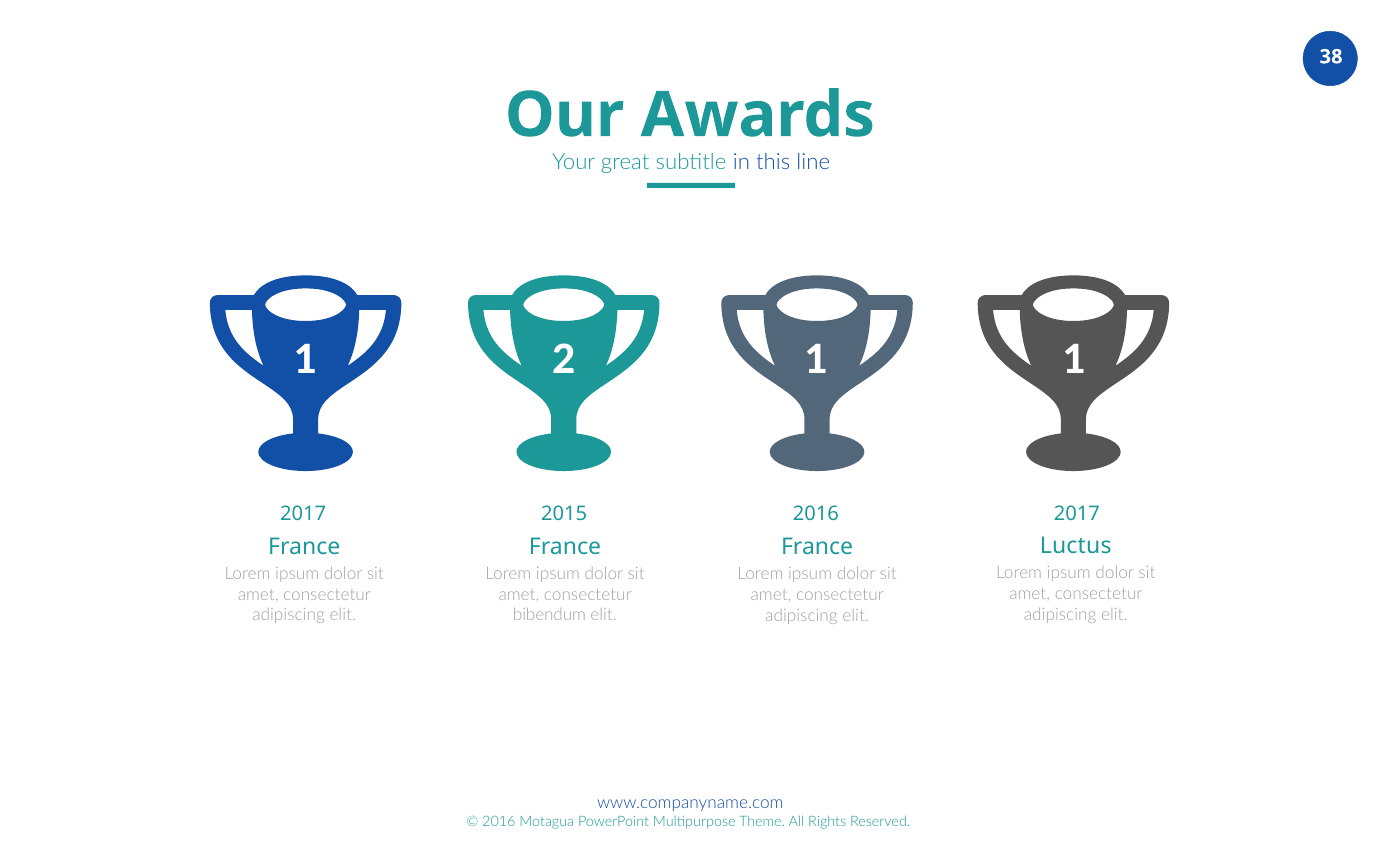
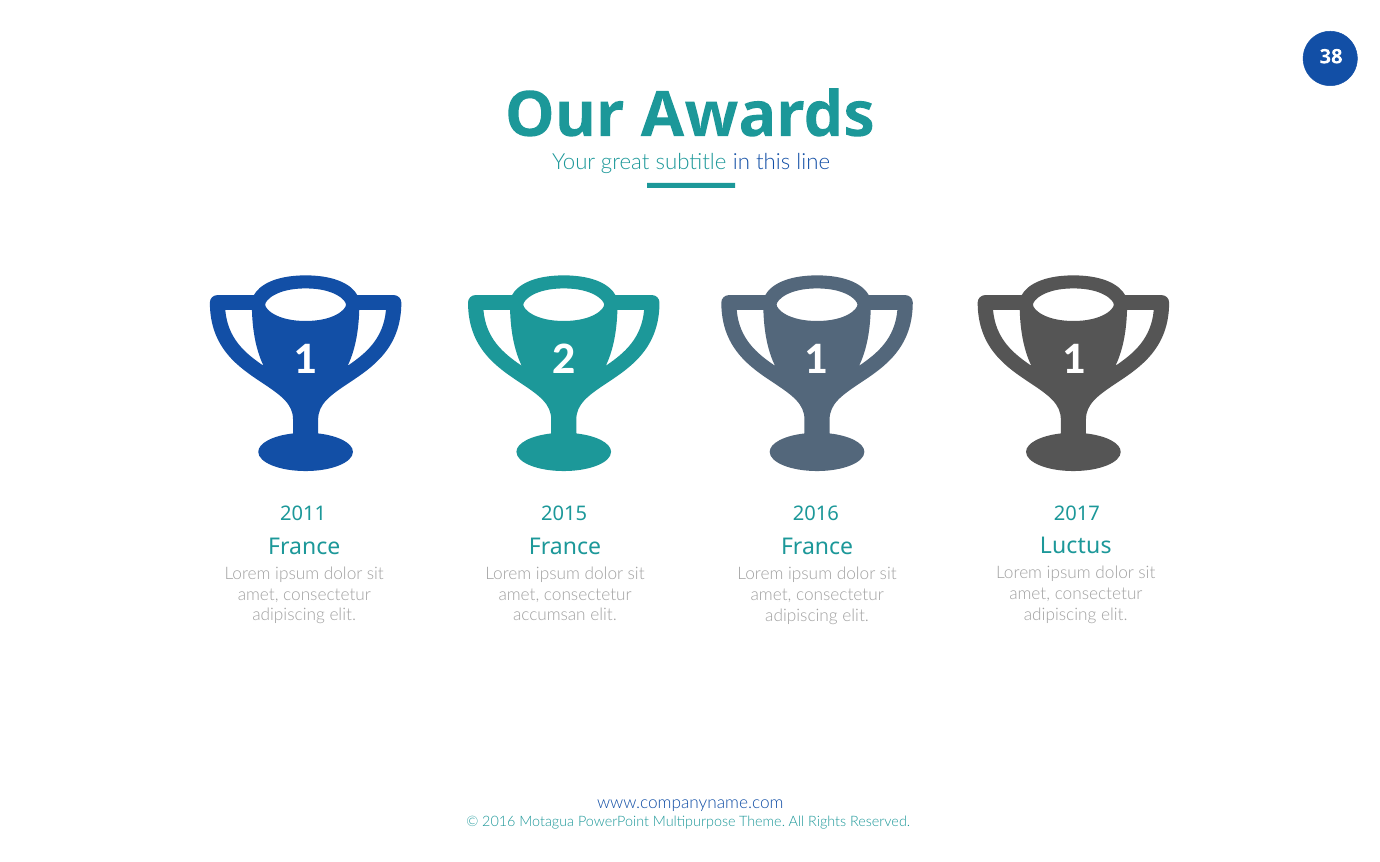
2017 at (303, 514): 2017 -> 2011
bibendum: bibendum -> accumsan
